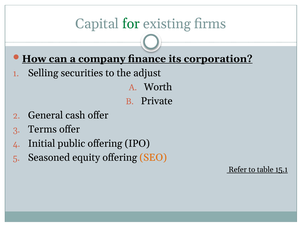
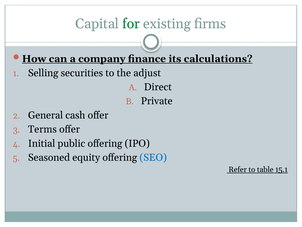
corporation: corporation -> calculations
Worth: Worth -> Direct
SEO colour: orange -> blue
